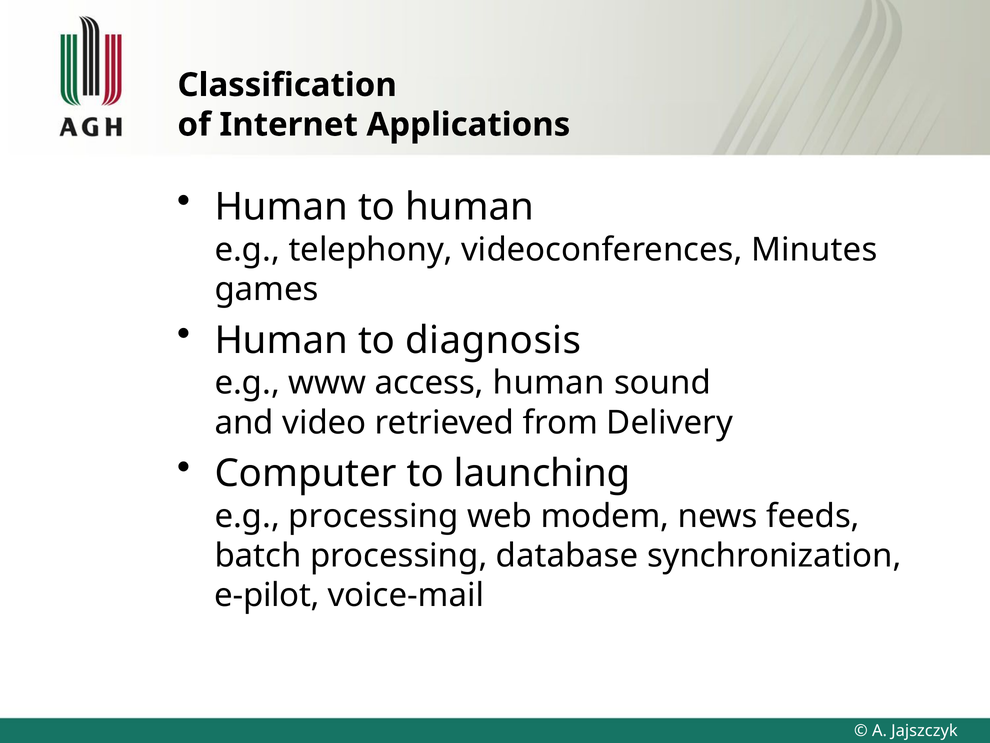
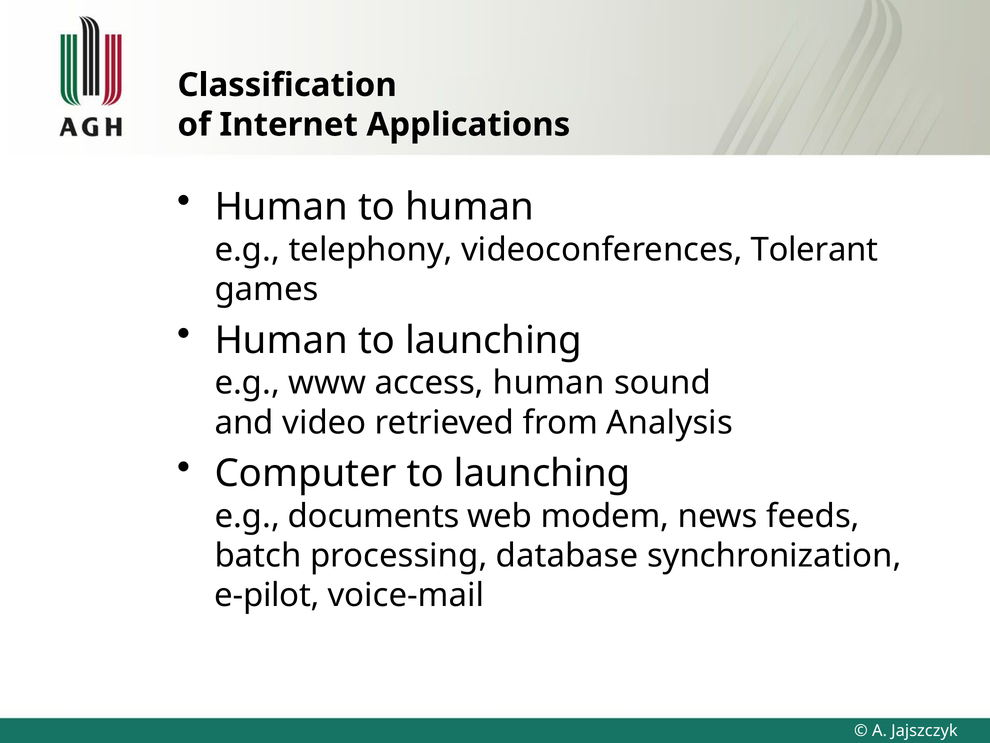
Minutes: Minutes -> Tolerant
Human to diagnosis: diagnosis -> launching
Delivery: Delivery -> Analysis
e.g processing: processing -> documents
